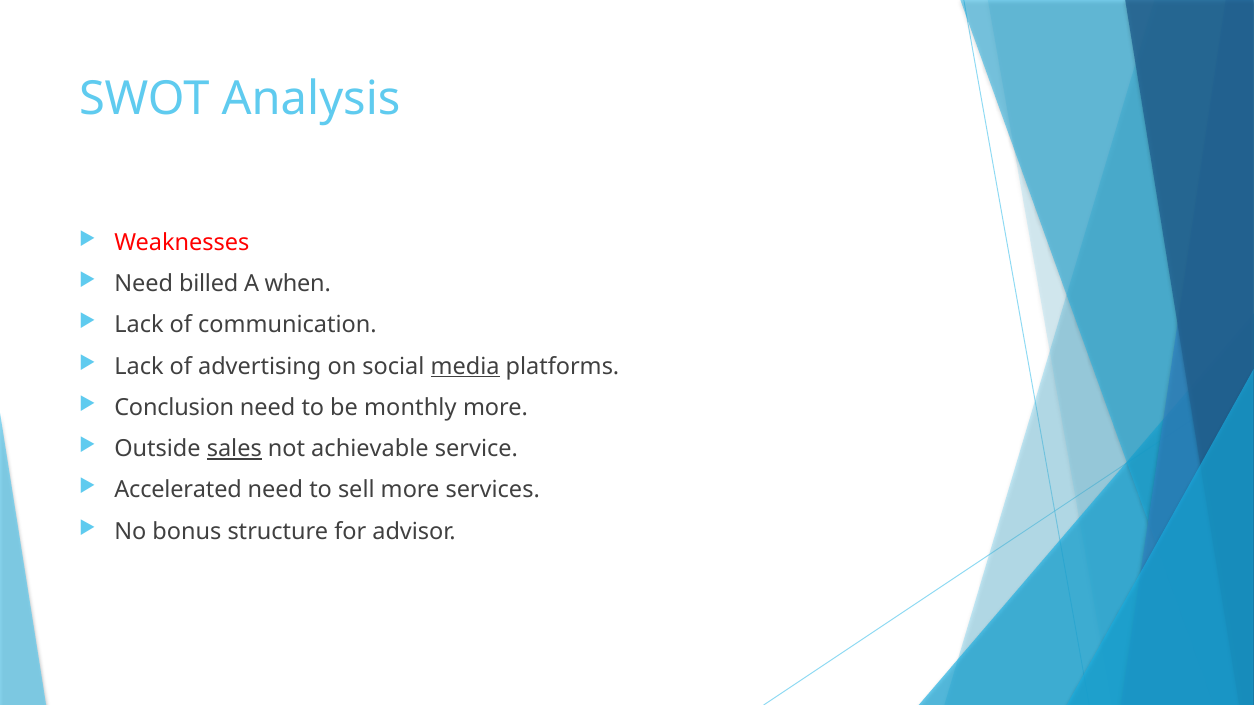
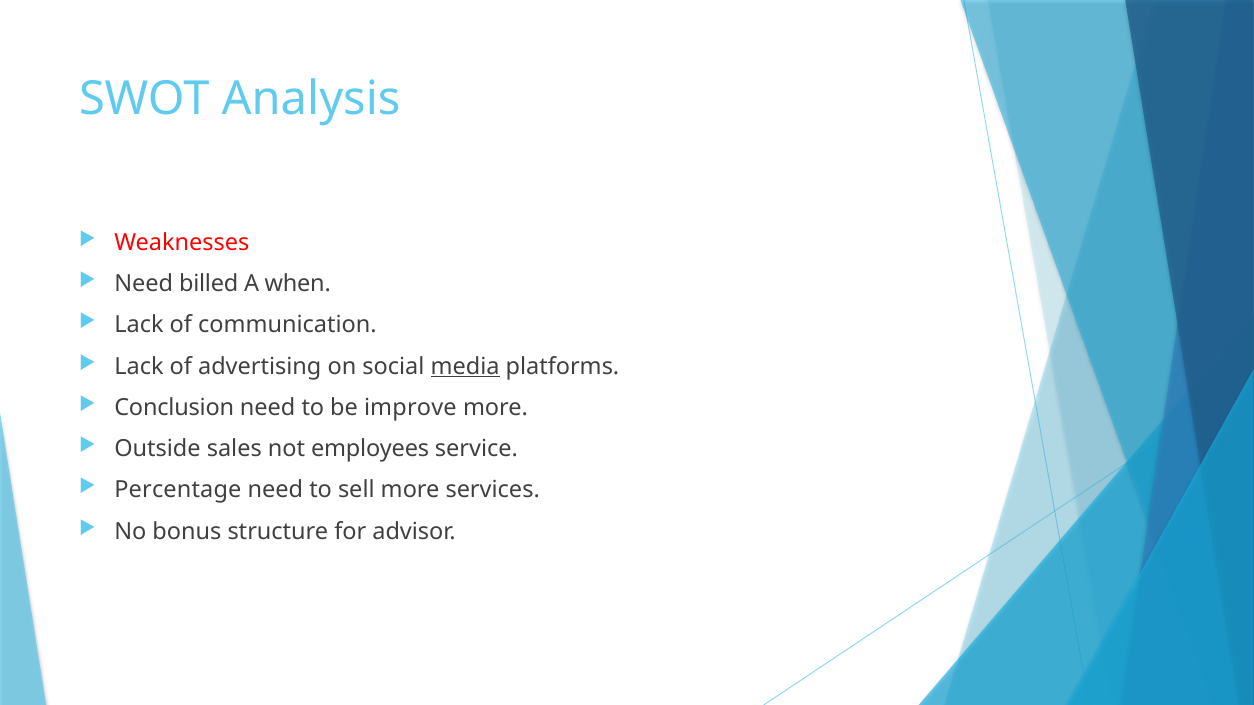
monthly: monthly -> improve
sales underline: present -> none
achievable: achievable -> employees
Accelerated: Accelerated -> Percentage
